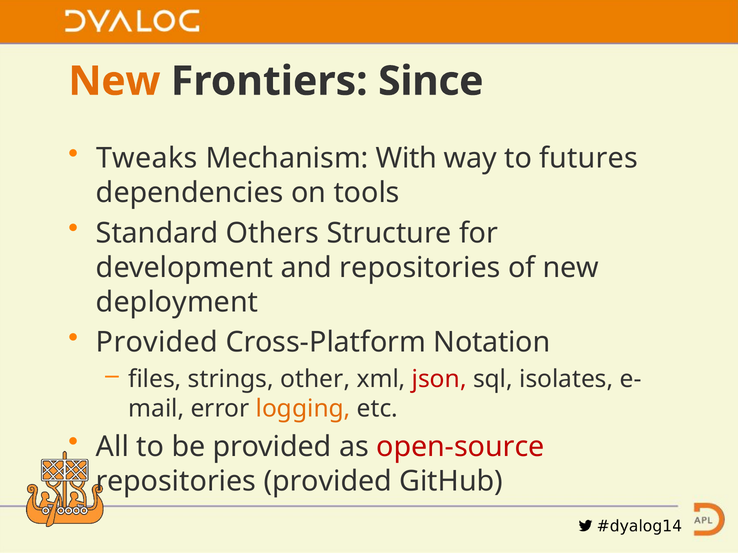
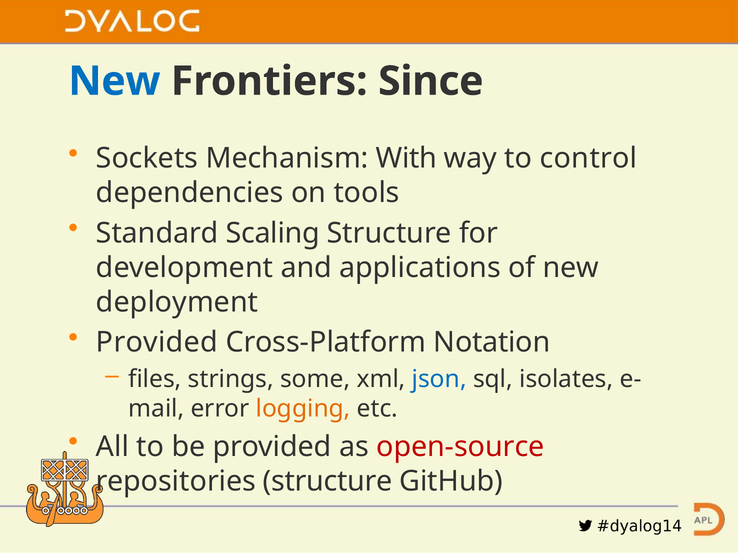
New at (114, 81) colour: orange -> blue
Tweaks: Tweaks -> Sockets
futures: futures -> control
Others: Others -> Scaling
and repositories: repositories -> applications
other: other -> some
json colour: red -> blue
repositories provided: provided -> structure
